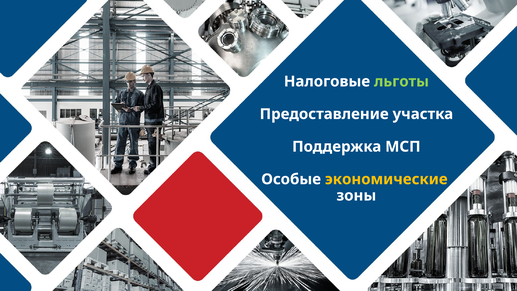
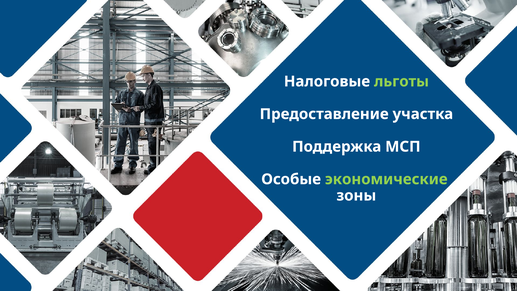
экономические colour: yellow -> light green
